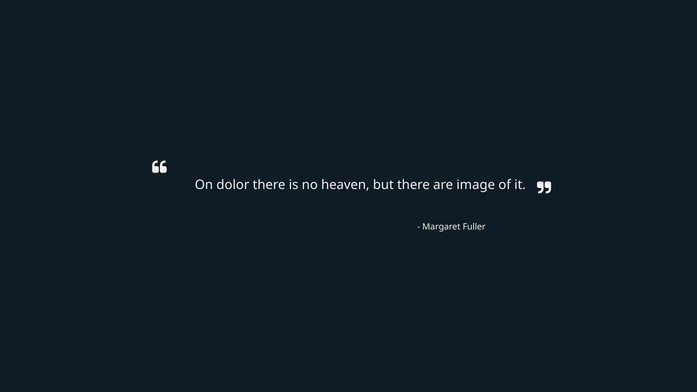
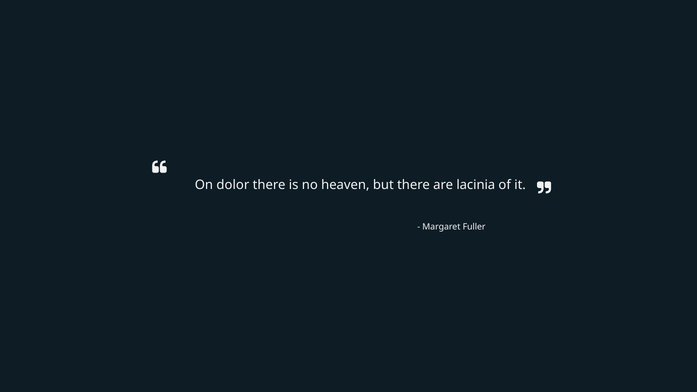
image: image -> lacinia
